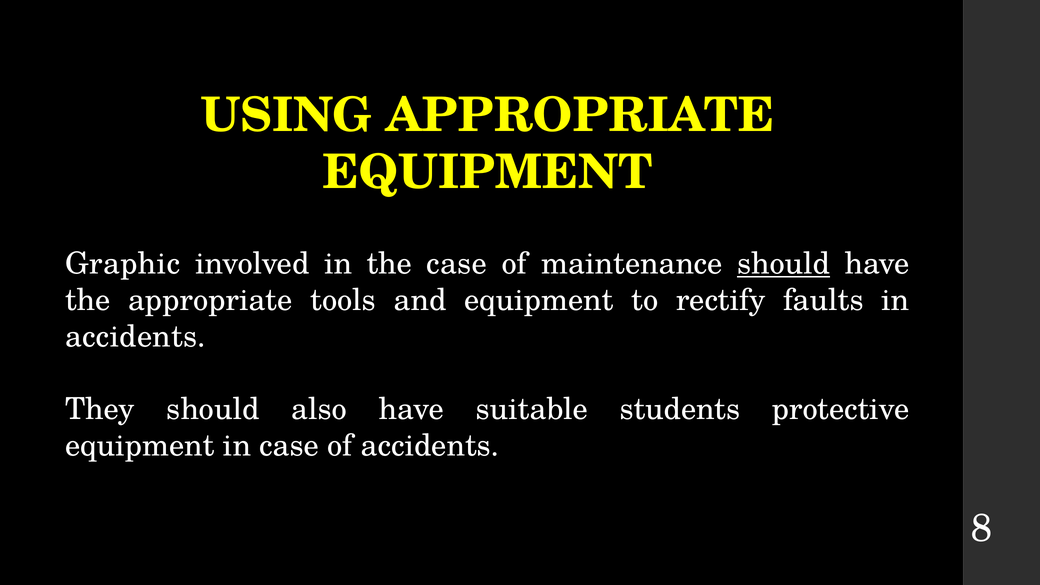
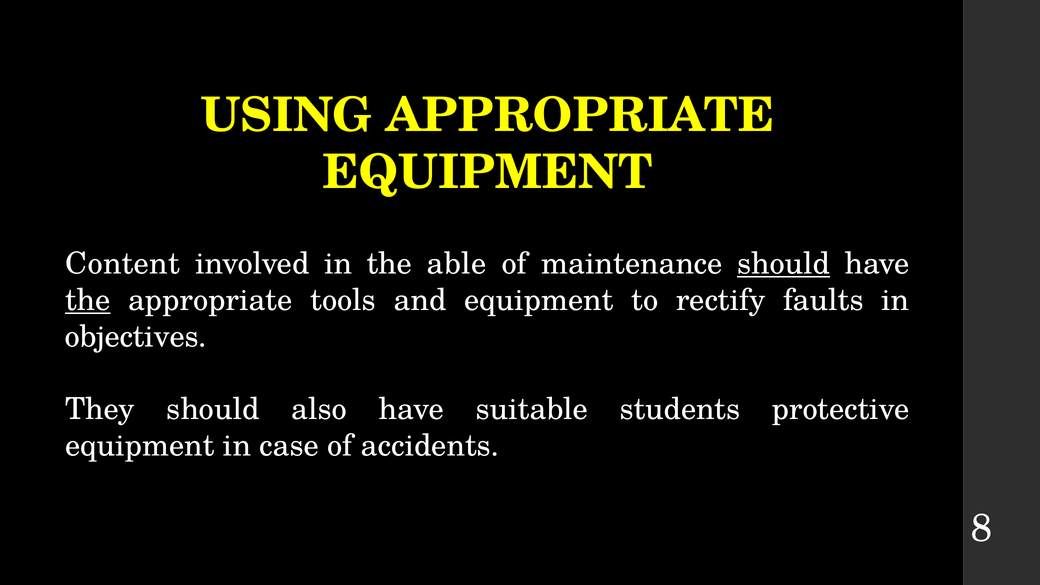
Graphic: Graphic -> Content
the case: case -> able
the at (88, 300) underline: none -> present
accidents at (136, 337): accidents -> objectives
